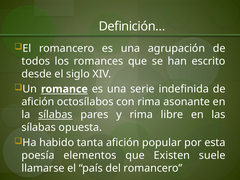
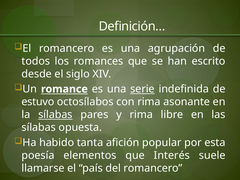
serie underline: none -> present
afición at (38, 102): afición -> estuvo
Existen: Existen -> Interés
